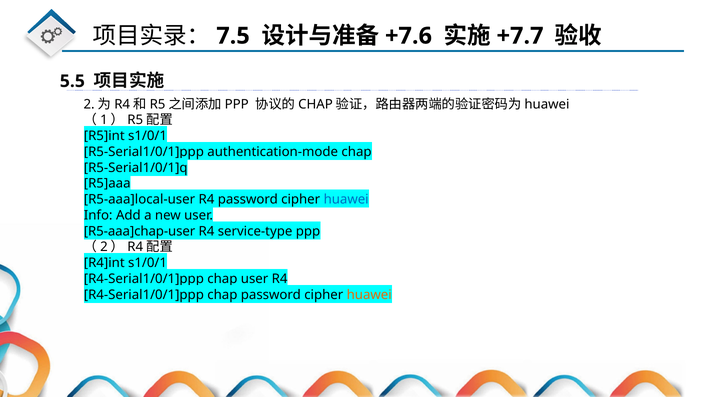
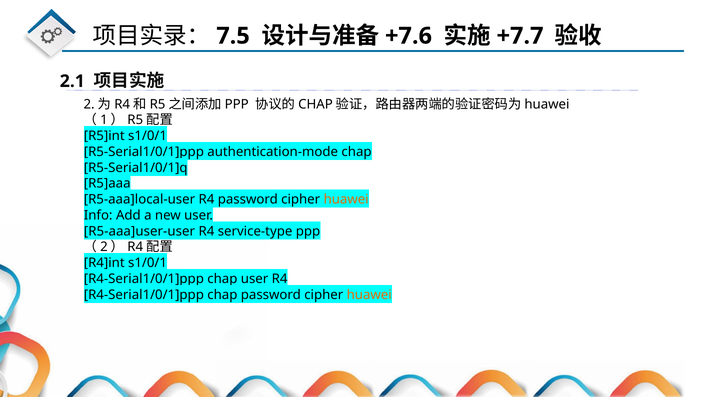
5.5: 5.5 -> 2.1
huawei at (346, 199) colour: blue -> orange
R5-aaa]chap-user: R5-aaa]chap-user -> R5-aaa]user-user
